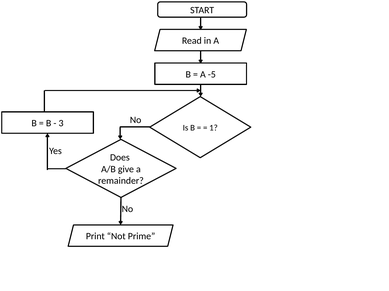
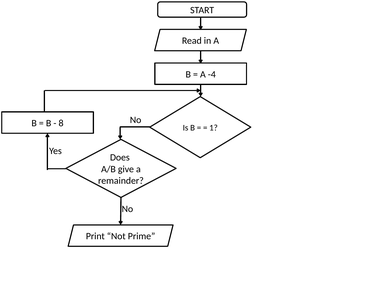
-5: -5 -> -4
3: 3 -> 8
